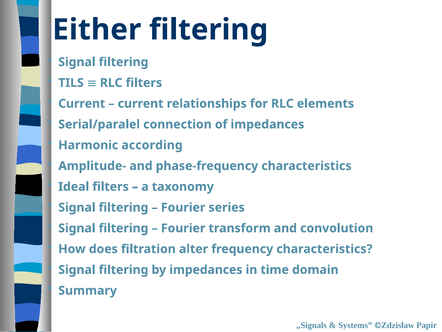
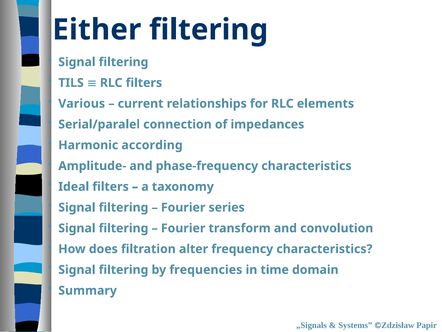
Current at (82, 103): Current -> Various
by impedances: impedances -> frequencies
